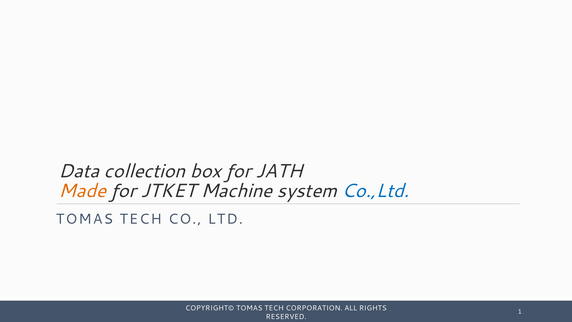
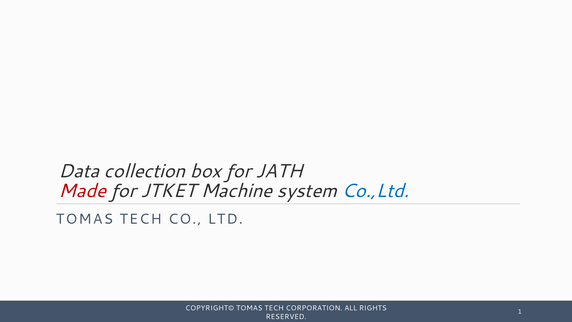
Made colour: orange -> red
